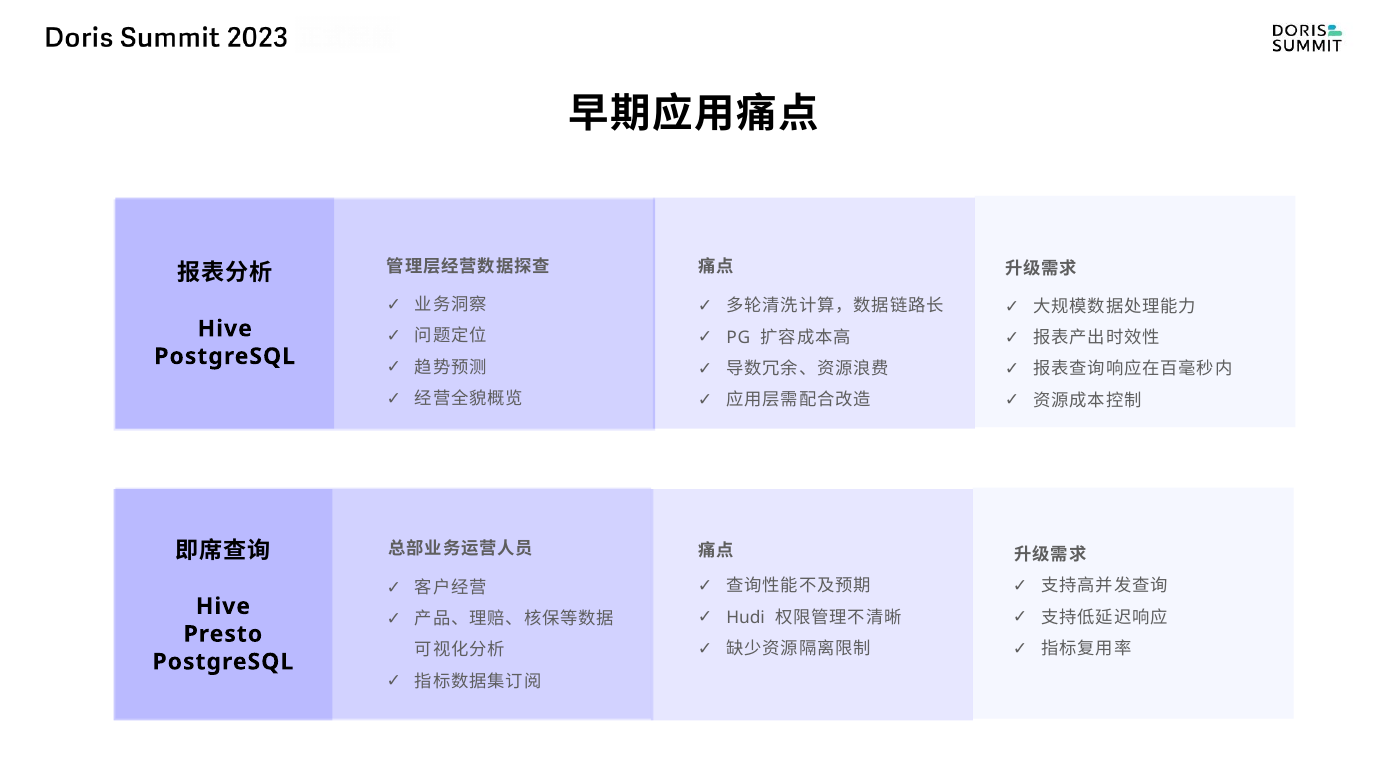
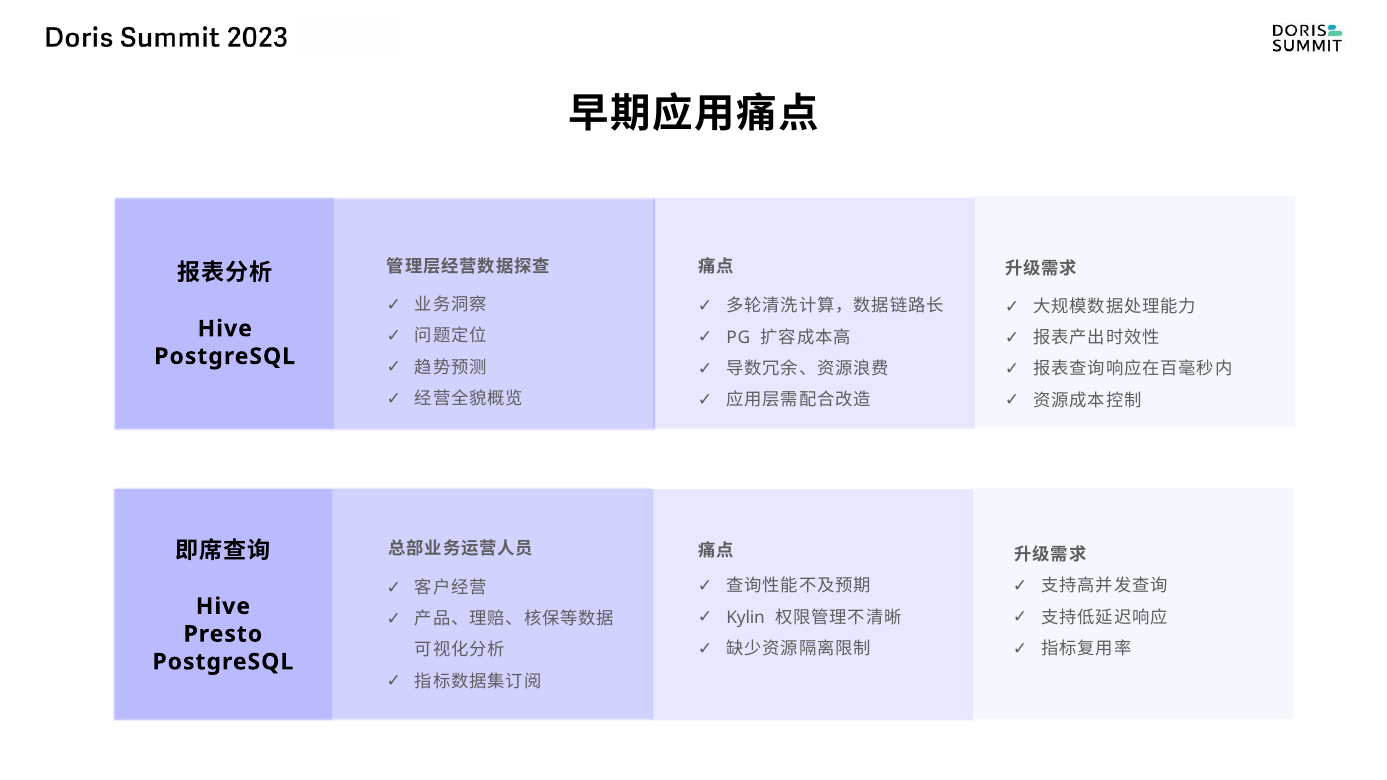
Hudi: Hudi -> Kylin
